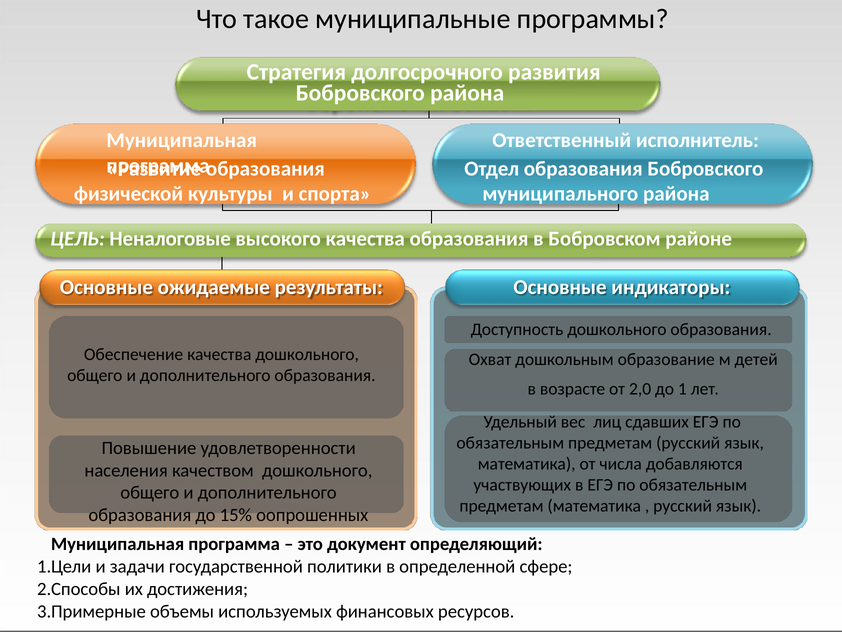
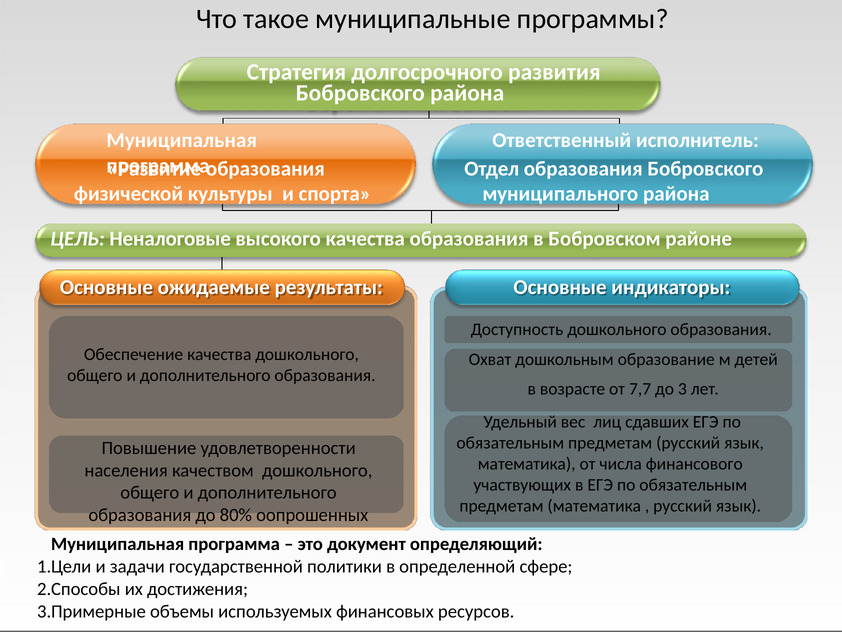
2,0: 2,0 -> 7,7
1: 1 -> 3
добавляются: добавляются -> финансового
15%: 15% -> 80%
